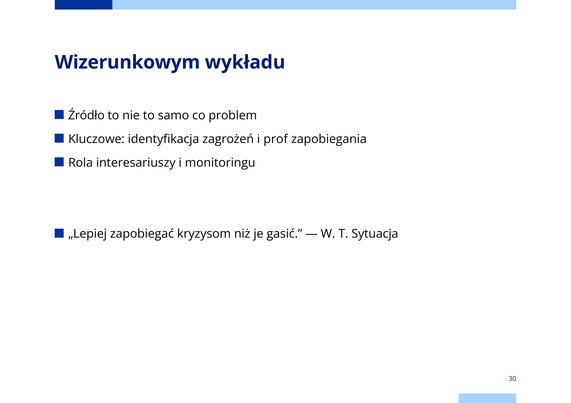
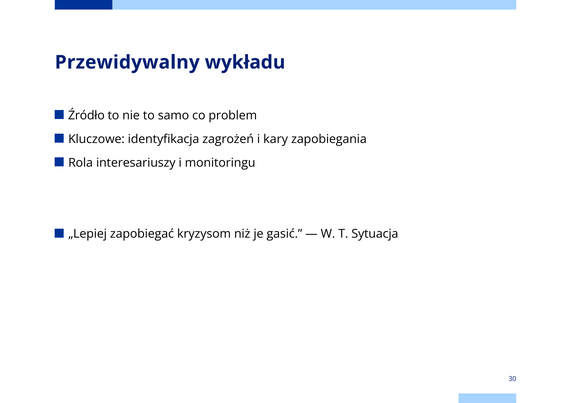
Wizerunkowym: Wizerunkowym -> Przewidywalny
prof: prof -> kary
